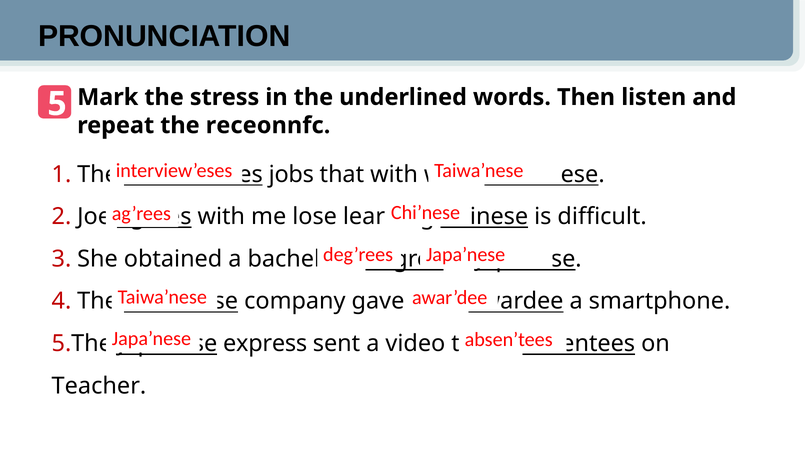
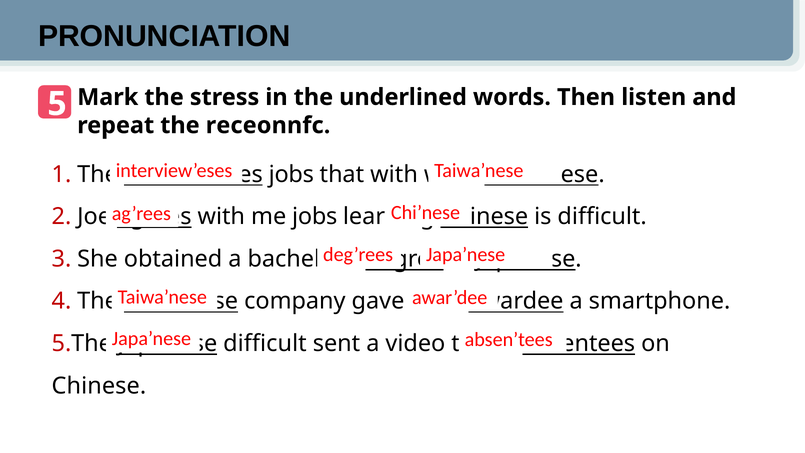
me lose: lose -> jobs
express at (265, 343): express -> difficult
Teacher at (99, 386): Teacher -> Chinese
